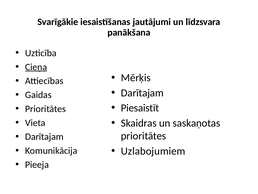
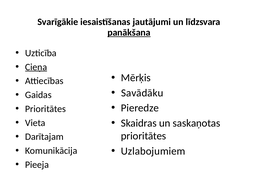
panākšana underline: none -> present
Darītajam at (142, 93): Darītajam -> Savādāku
Piesaistīt: Piesaistīt -> Pieredze
